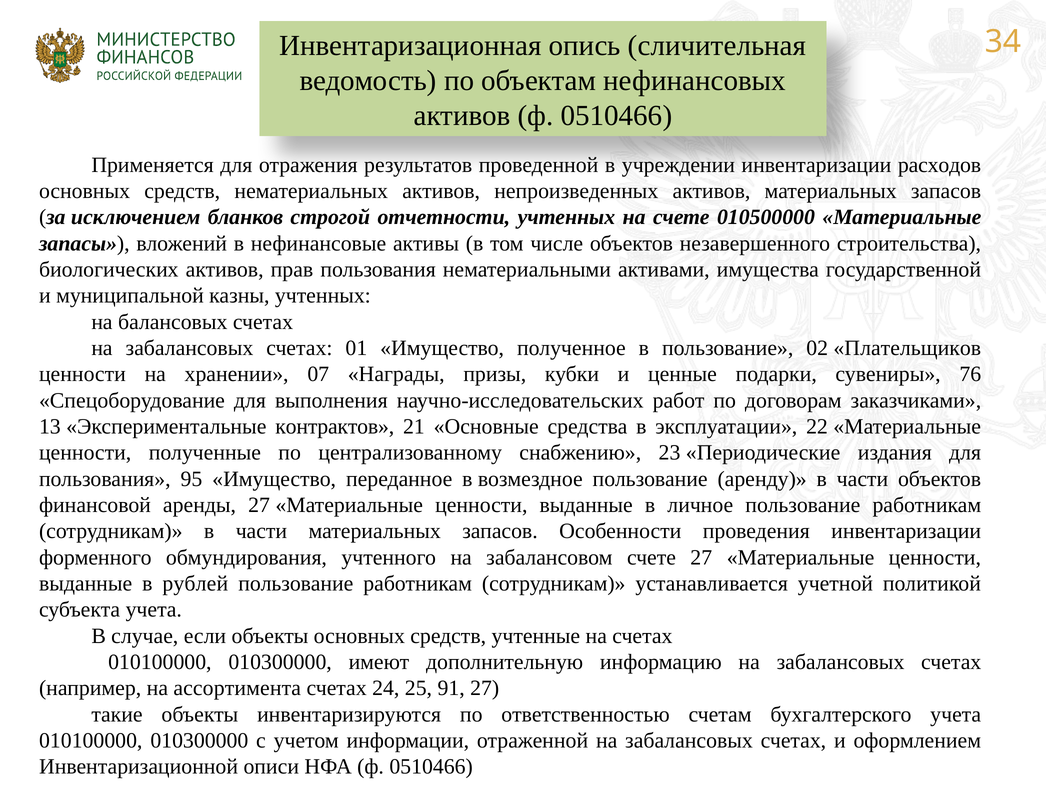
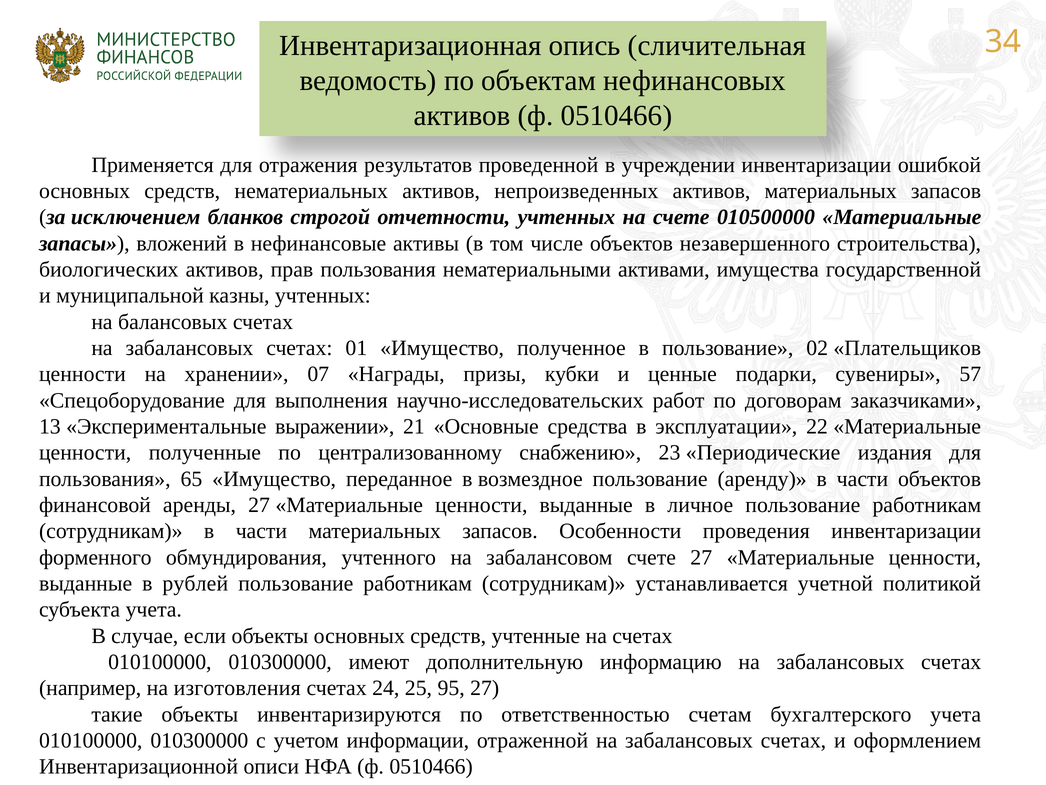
расходов: расходов -> ошибкой
76: 76 -> 57
контрактов: контрактов -> выражении
95: 95 -> 65
ассортимента: ассортимента -> изготовления
91: 91 -> 95
